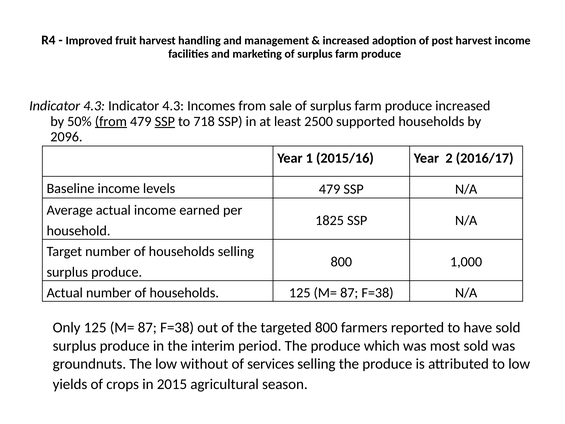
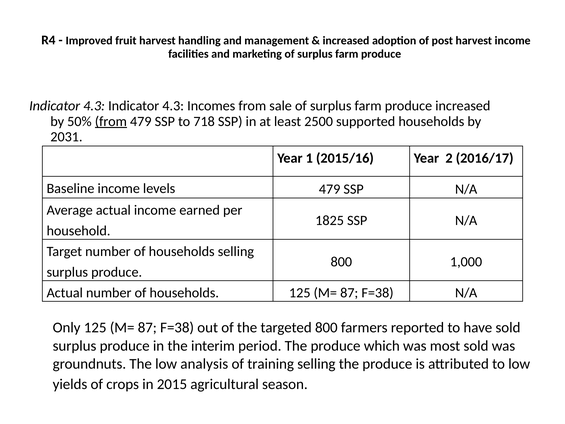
SSP at (165, 121) underline: present -> none
2096: 2096 -> 2031
without: without -> analysis
services: services -> training
